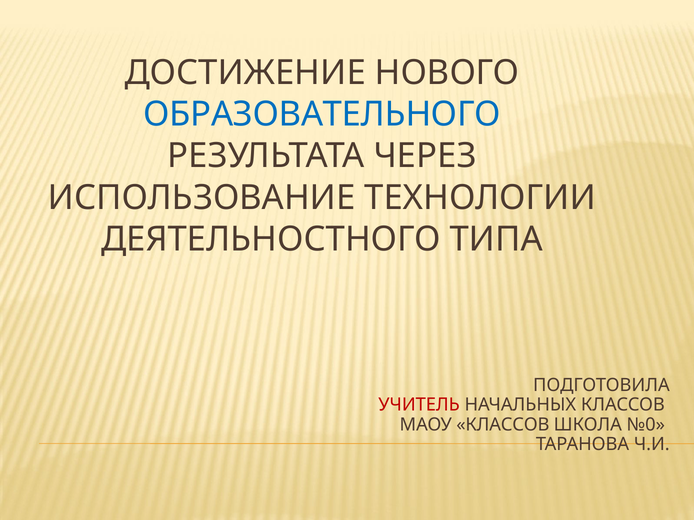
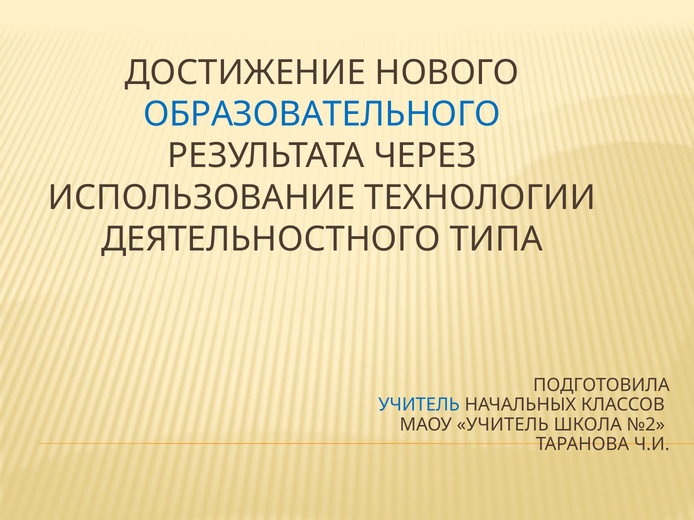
УЧИТЕЛЬ at (419, 405) colour: red -> blue
МАОУ КЛАССОВ: КЛАССОВ -> УЧИТЕЛЬ
№0: №0 -> №2
